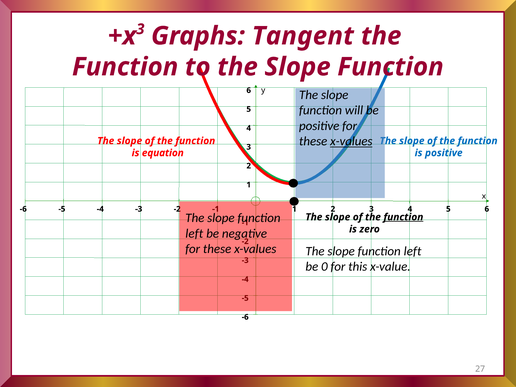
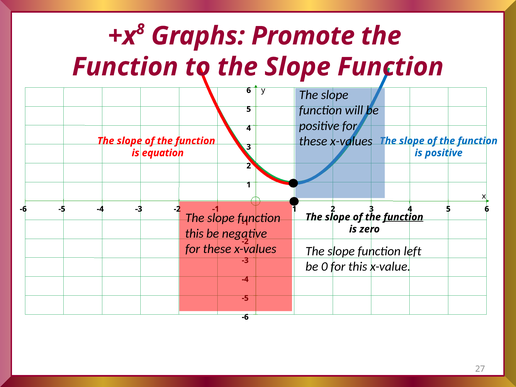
3 at (140, 29): 3 -> 8
Tangent: Tangent -> Promote
x-values at (351, 141) underline: present -> none
left at (194, 233): left -> this
